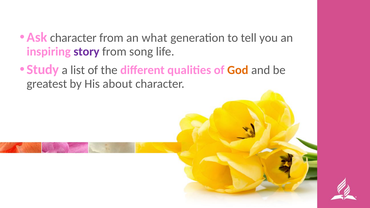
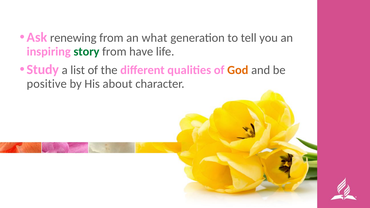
Ask character: character -> renewing
story colour: purple -> green
song: song -> have
greatest: greatest -> positive
